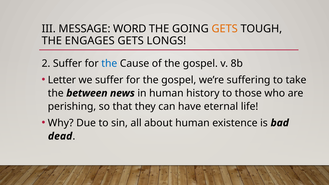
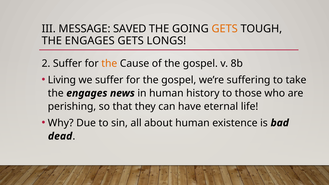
WORD: WORD -> SAVED
the at (109, 63) colour: blue -> orange
Letter: Letter -> Living
between at (87, 93): between -> engages
